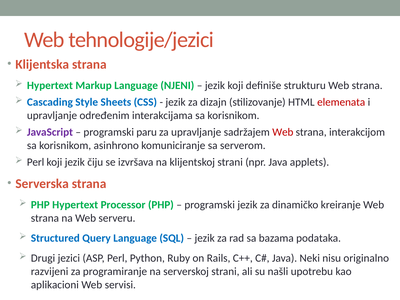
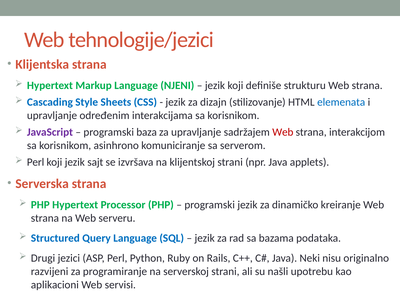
elemenata colour: red -> blue
paru: paru -> baza
čiju: čiju -> sajt
